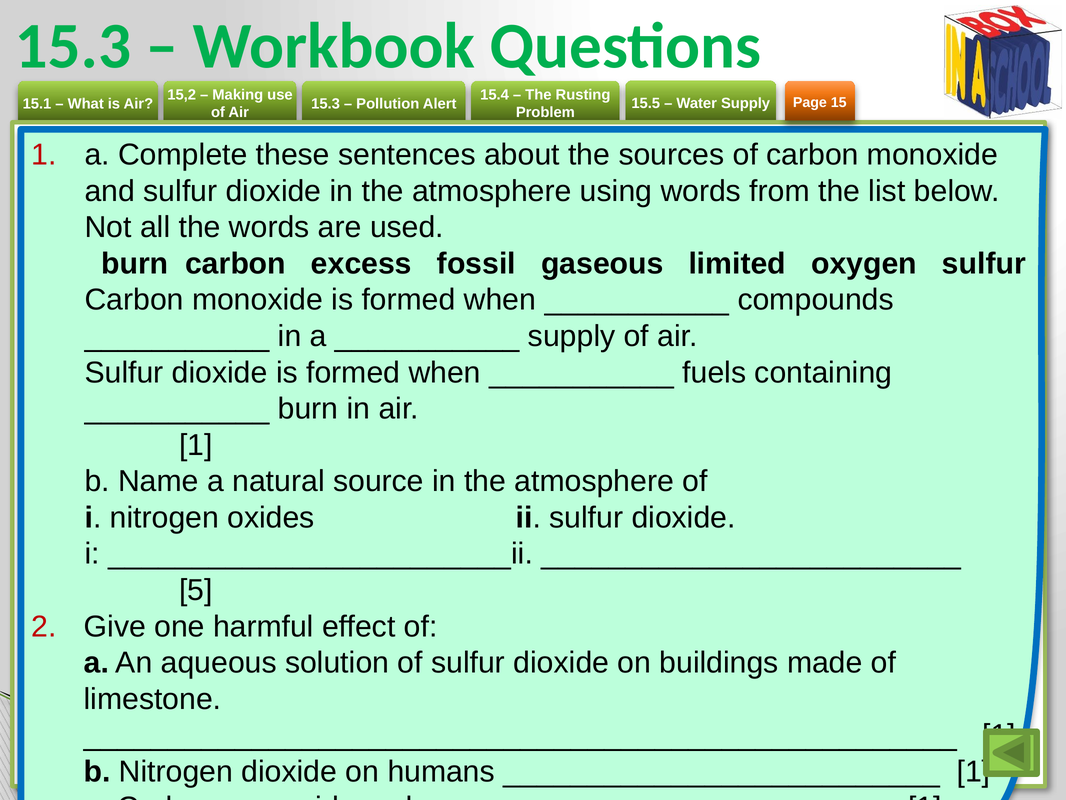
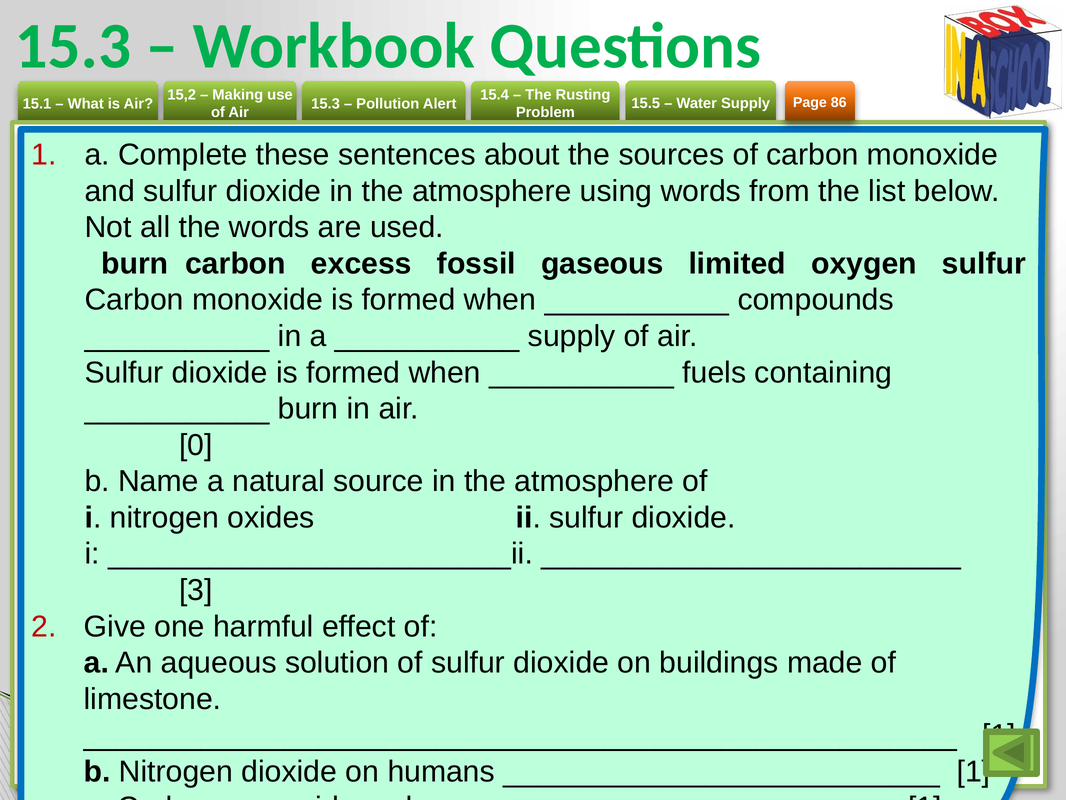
15: 15 -> 86
1 at (196, 445): 1 -> 0
5: 5 -> 3
